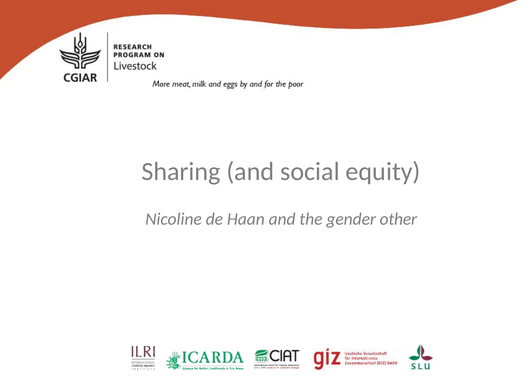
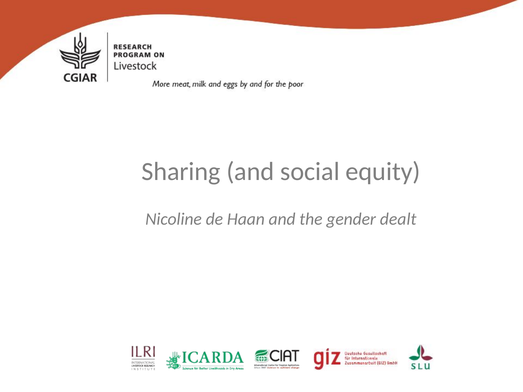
other: other -> dealt
